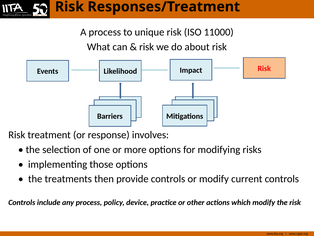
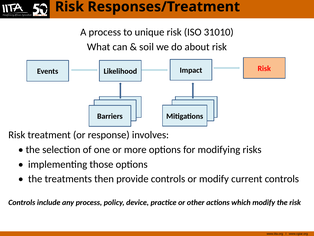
11000: 11000 -> 31010
risk at (147, 47): risk -> soil
